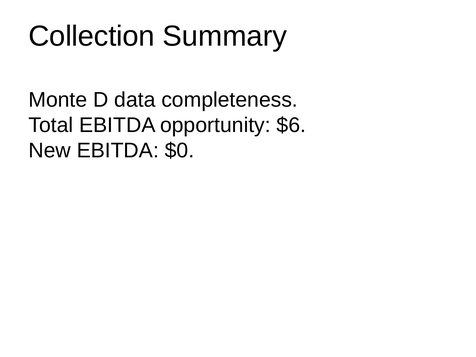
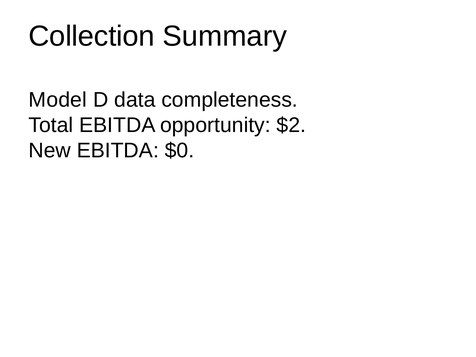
Monte: Monte -> Model
$6: $6 -> $2
